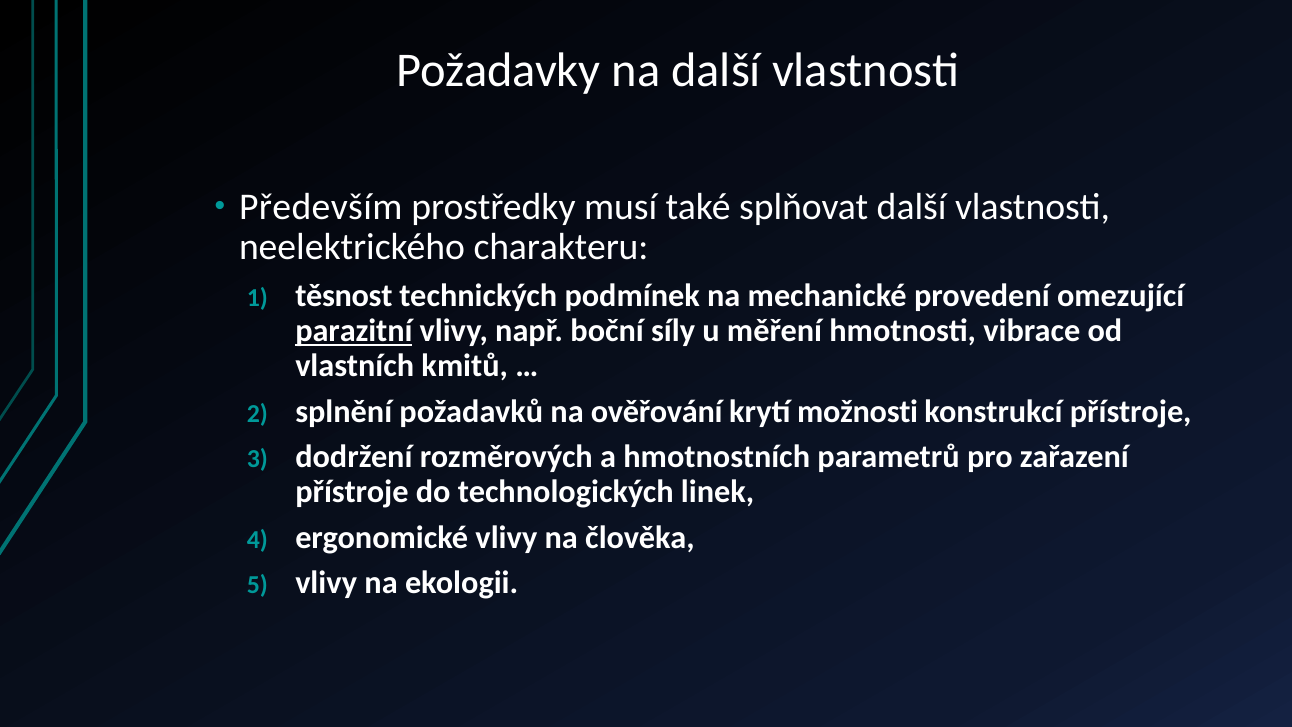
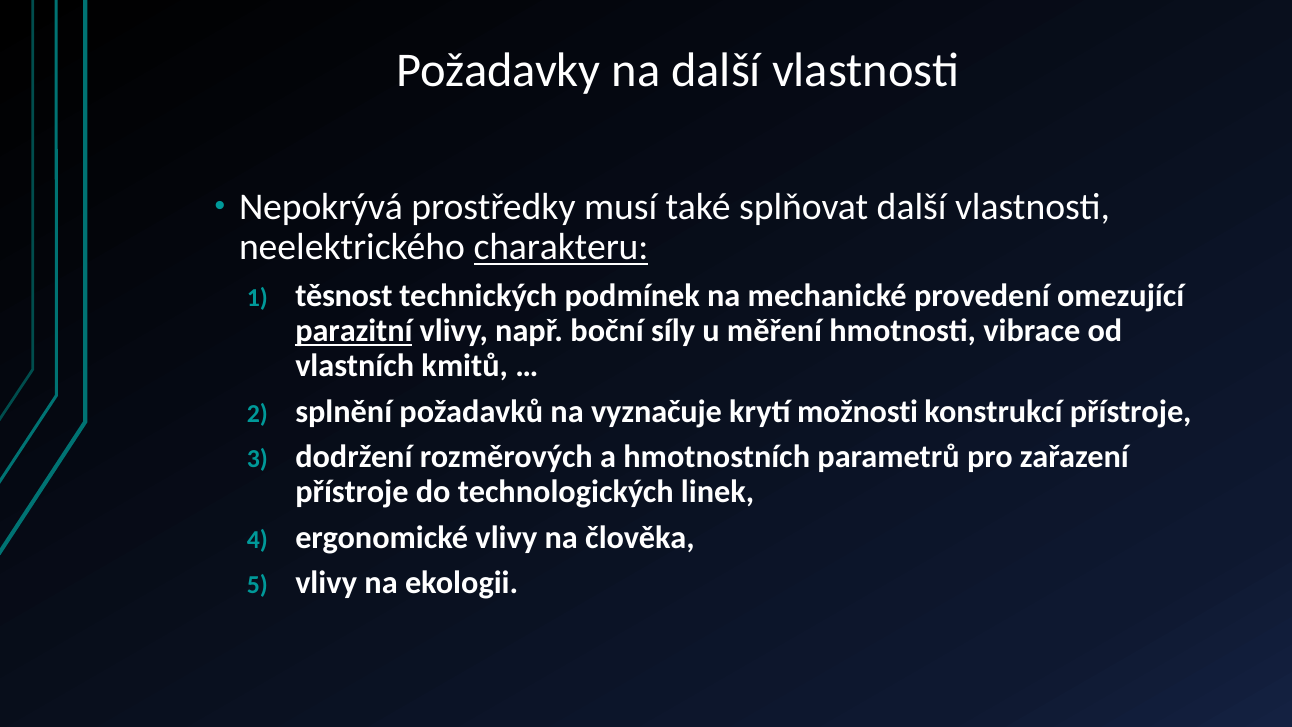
Především: Především -> Nepokrývá
charakteru underline: none -> present
ověřování: ověřování -> vyznačuje
